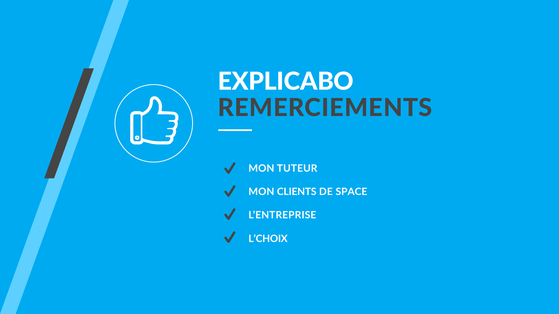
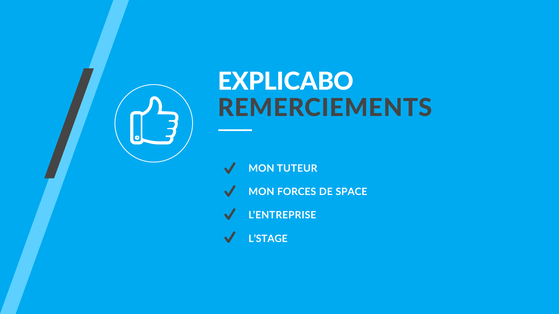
CLIENTS: CLIENTS -> FORCES
L’CHOIX: L’CHOIX -> L’STAGE
